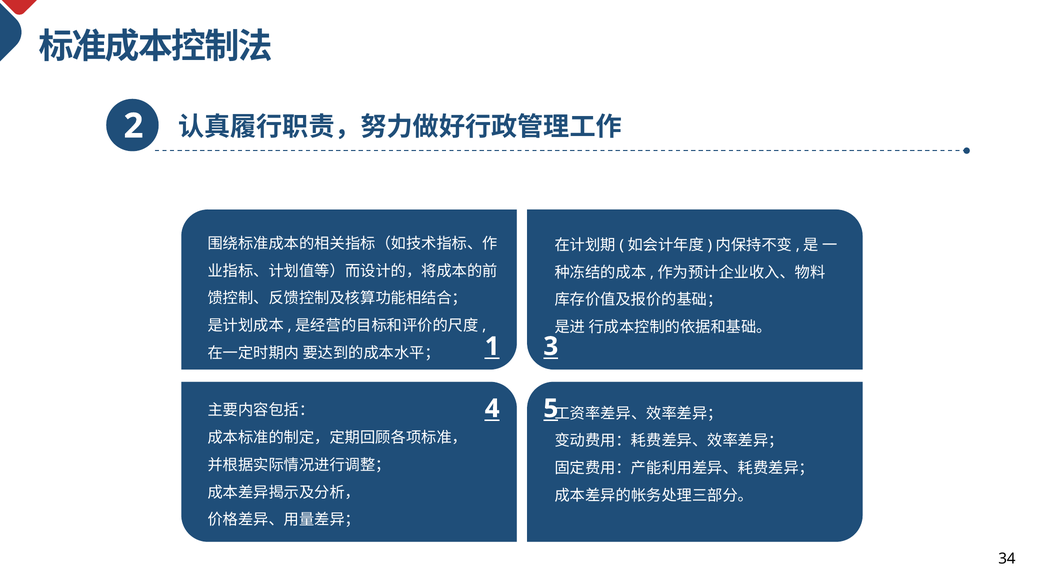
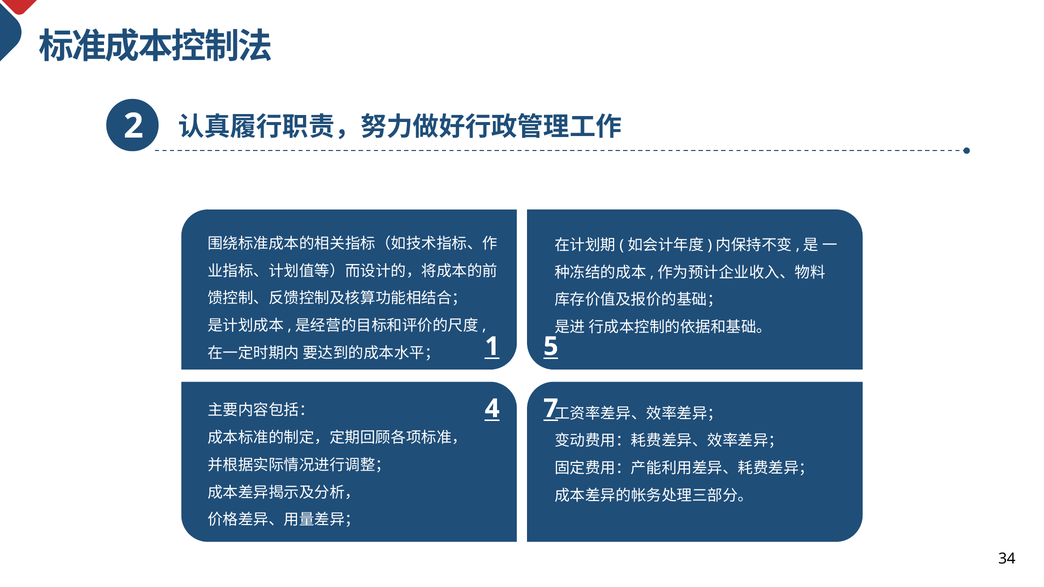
3: 3 -> 5
5: 5 -> 7
